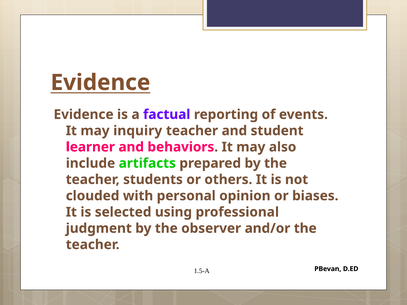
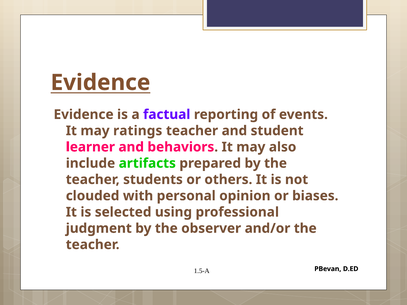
inquiry: inquiry -> ratings
